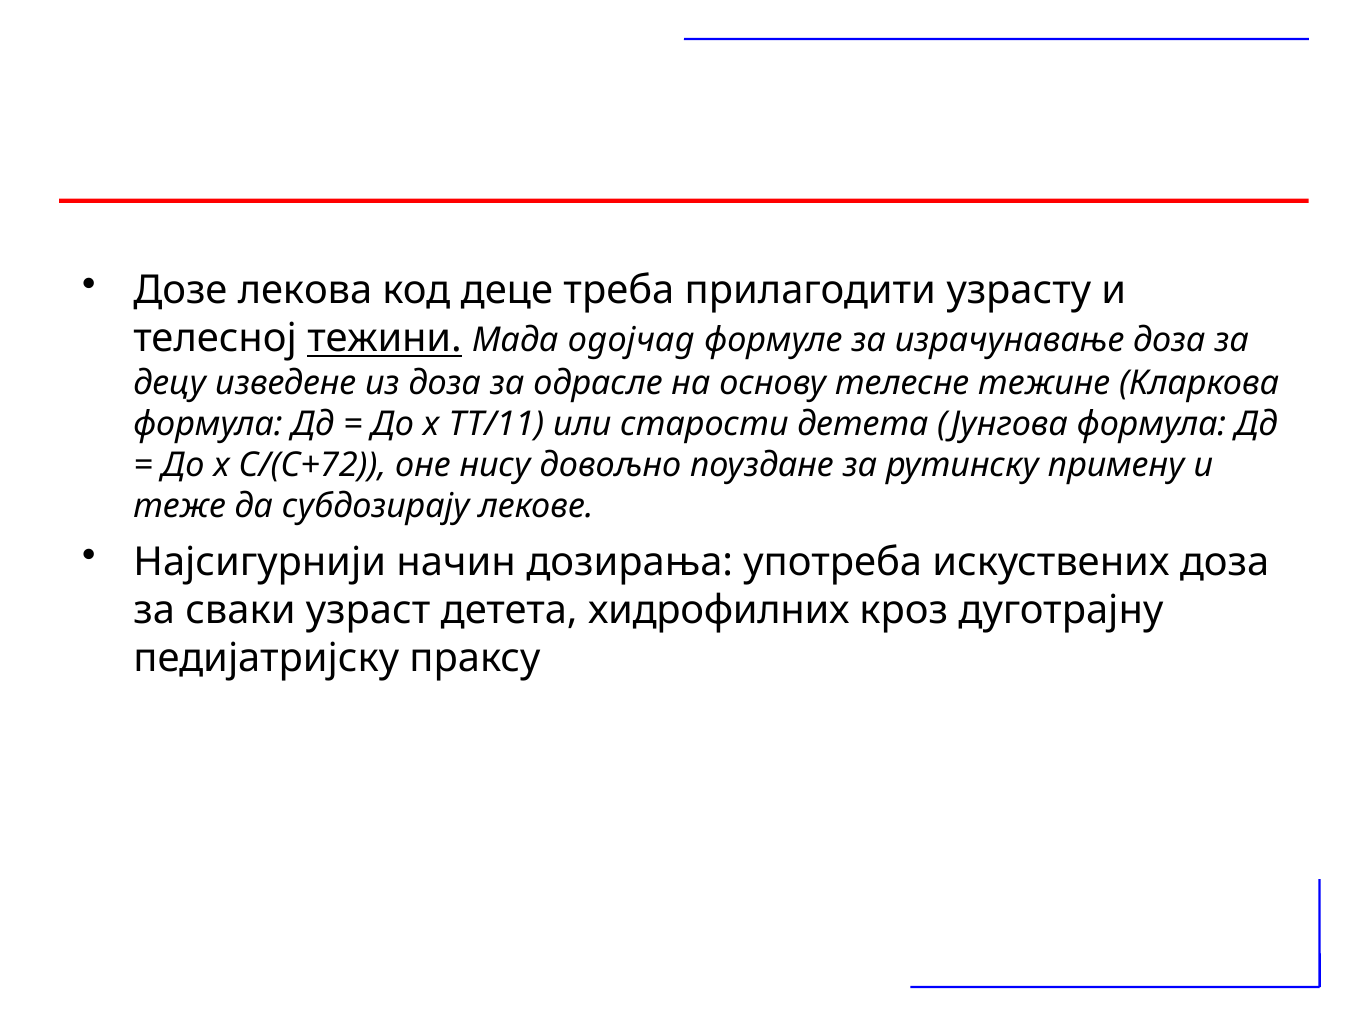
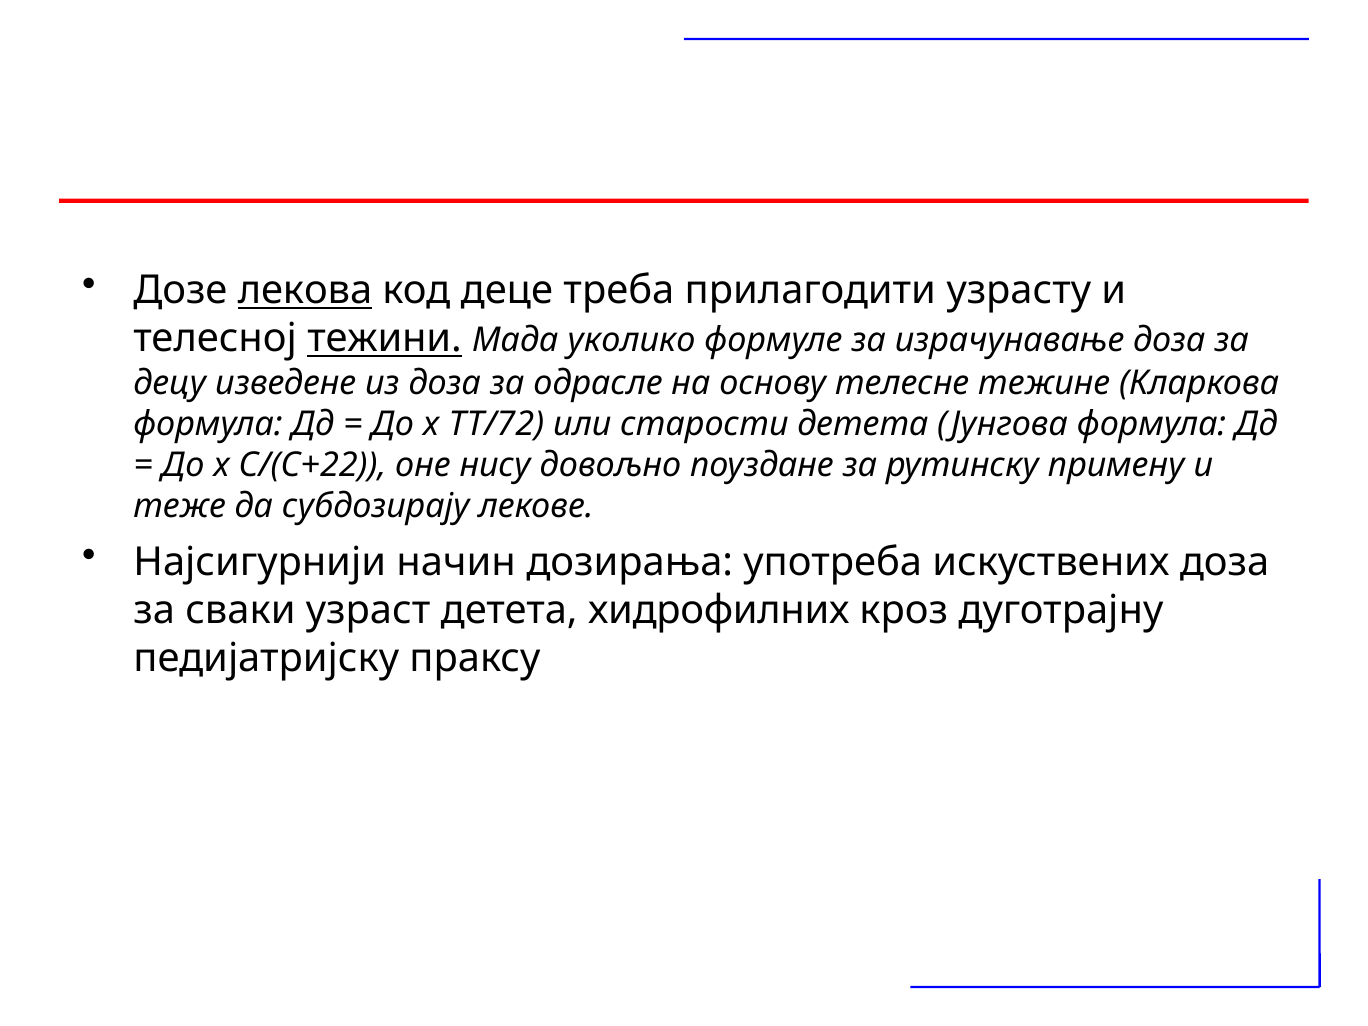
лекова underline: none -> present
одојчад: одојчад -> уколико
ТТ/11: ТТ/11 -> ТТ/72
С/(С+72: С/(С+72 -> С/(С+22
